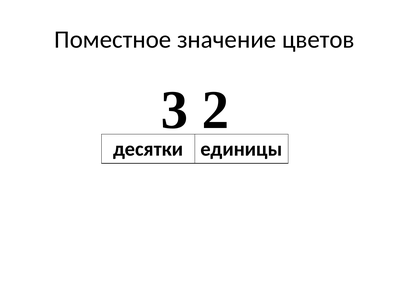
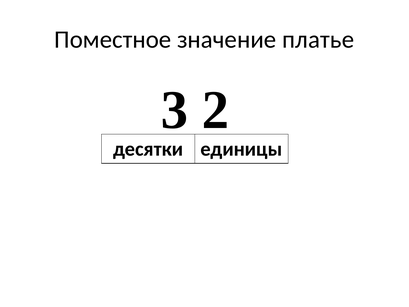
цветов: цветов -> платье
